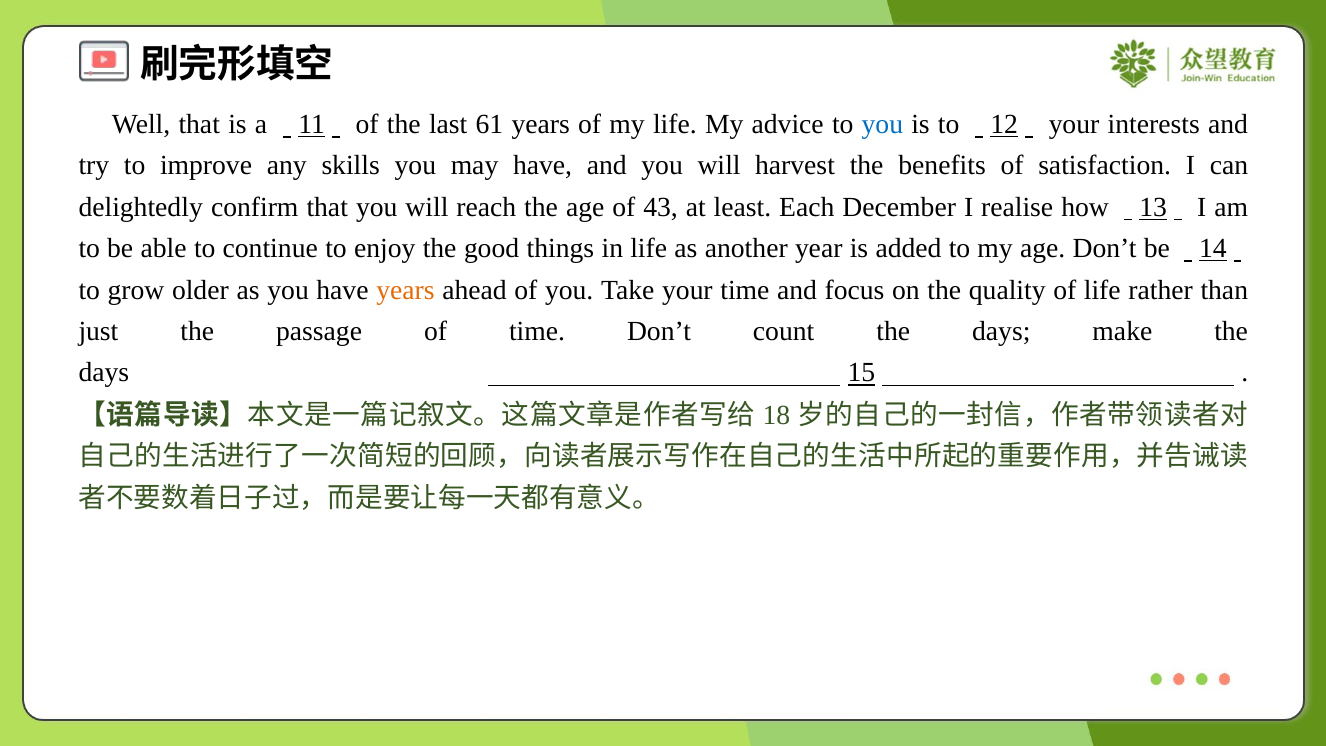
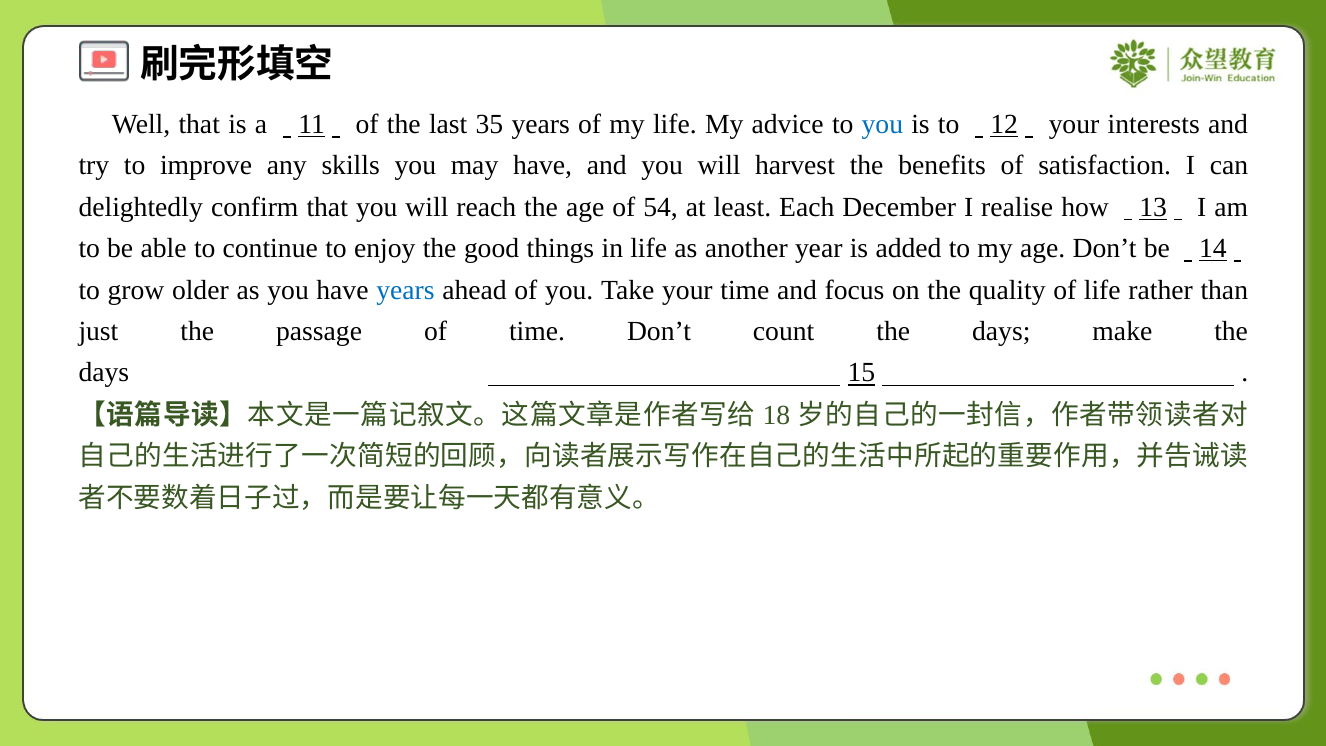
61: 61 -> 35
43: 43 -> 54
years at (405, 290) colour: orange -> blue
